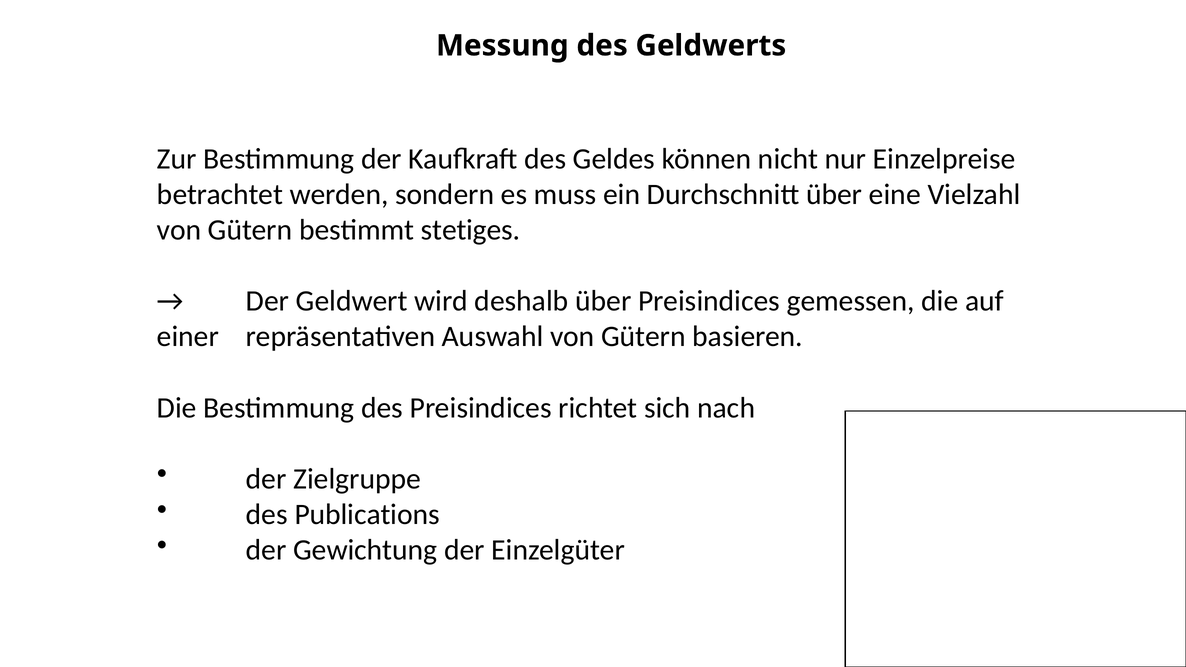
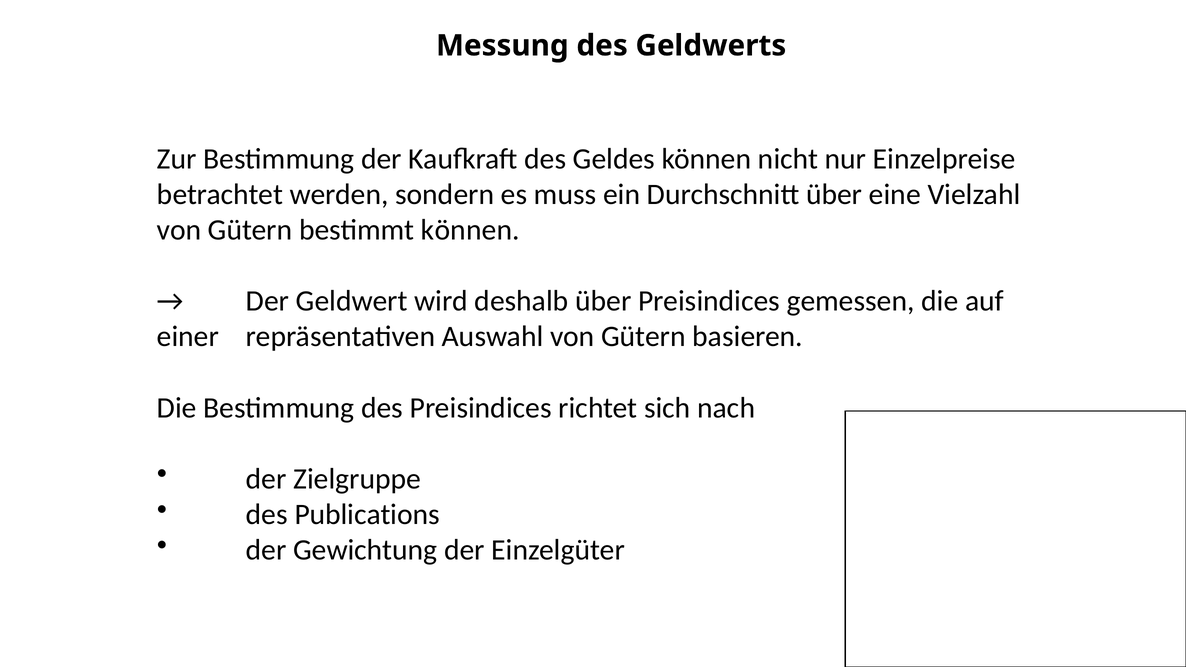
bestimmt stetiges: stetiges -> können
